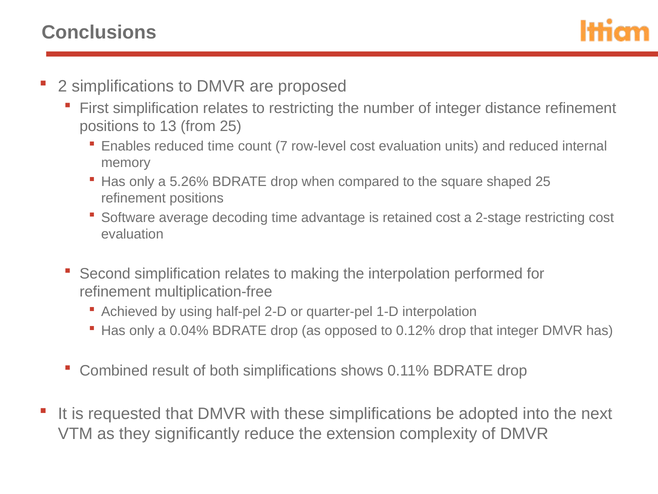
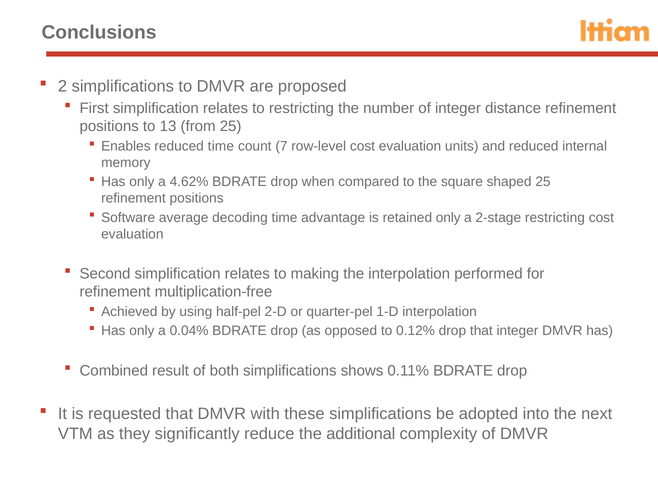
5.26%: 5.26% -> 4.62%
retained cost: cost -> only
extension: extension -> additional
